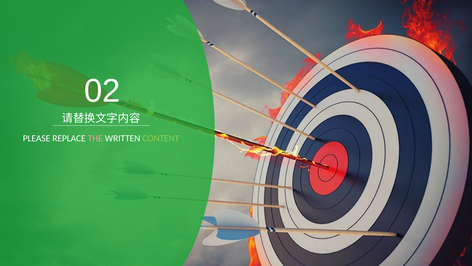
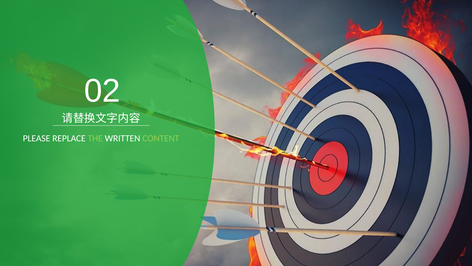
THE colour: pink -> light green
